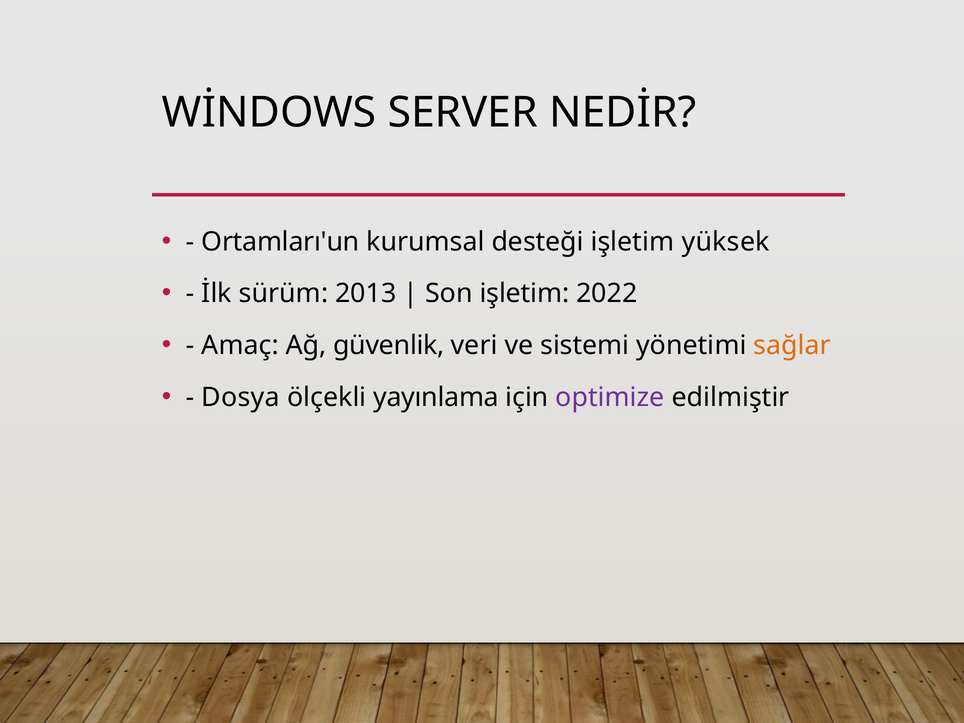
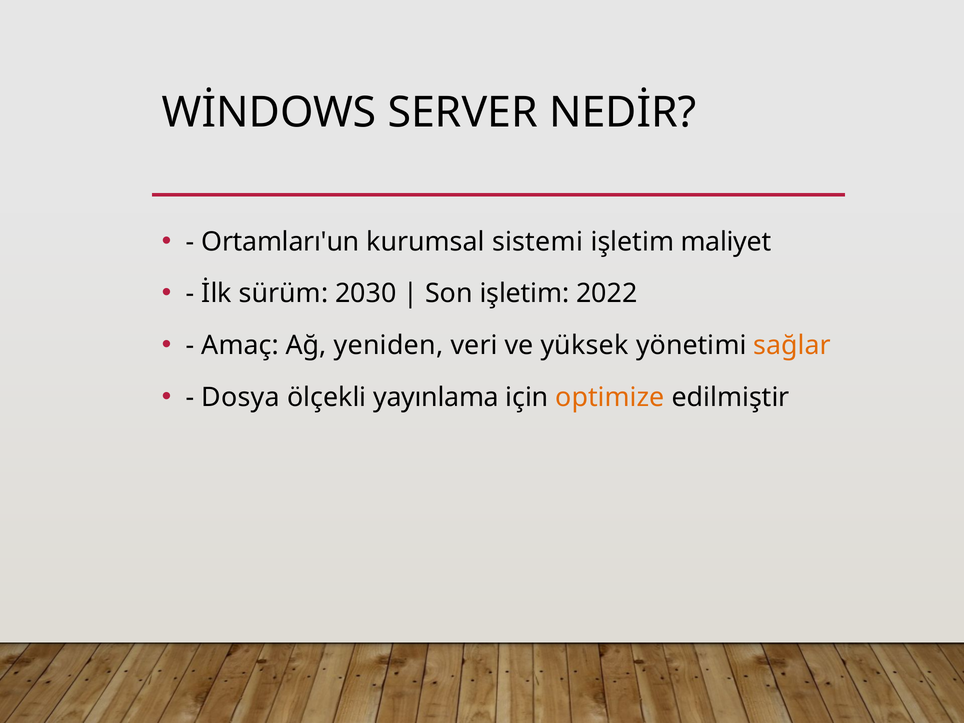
desteği: desteği -> sistemi
yüksek: yüksek -> maliyet
2013: 2013 -> 2030
güvenlik: güvenlik -> yeniden
sistemi: sistemi -> yüksek
optimize colour: purple -> orange
